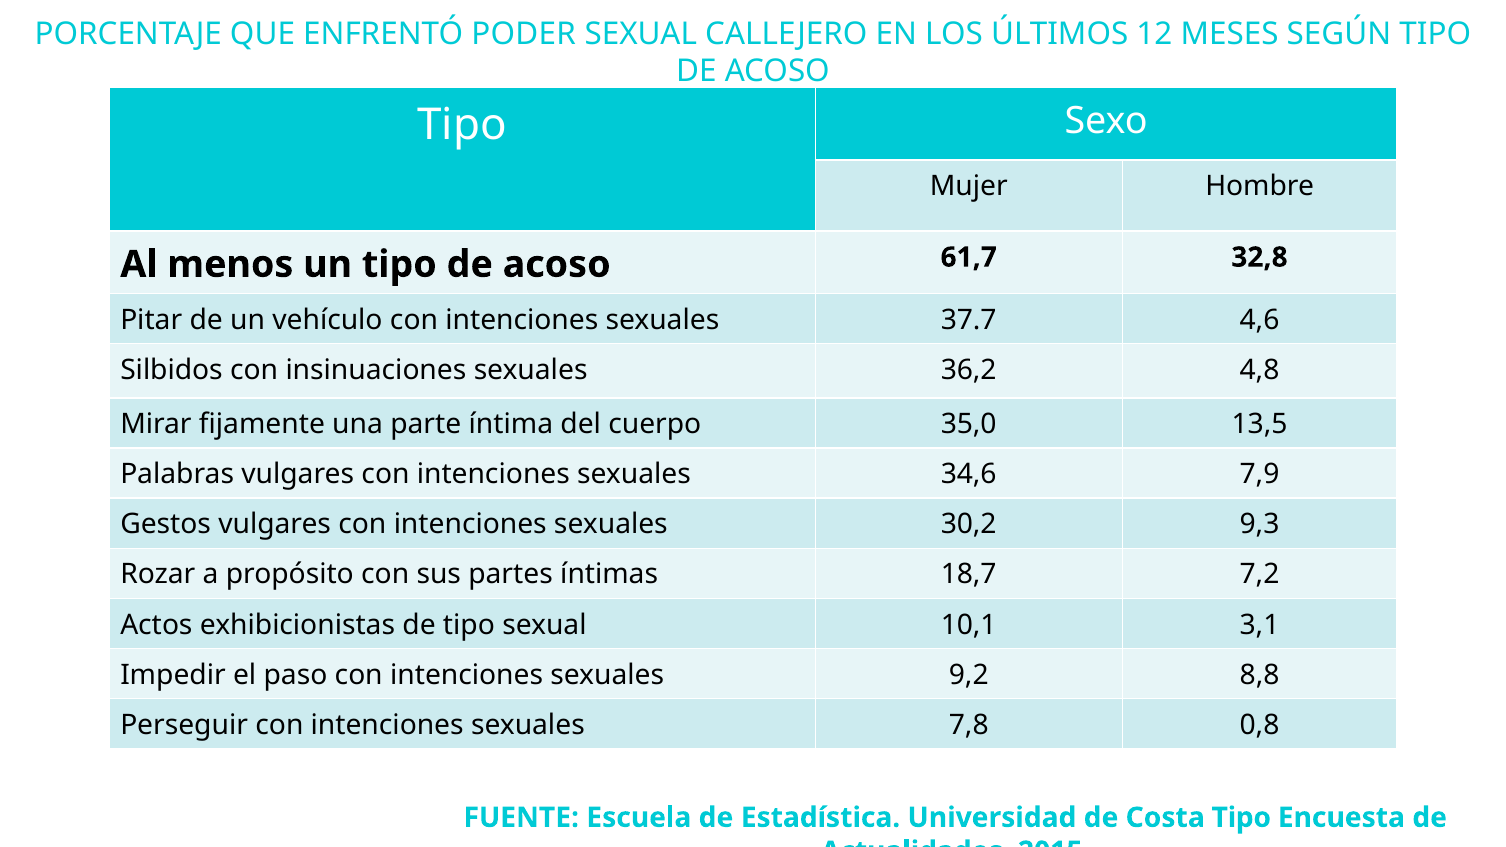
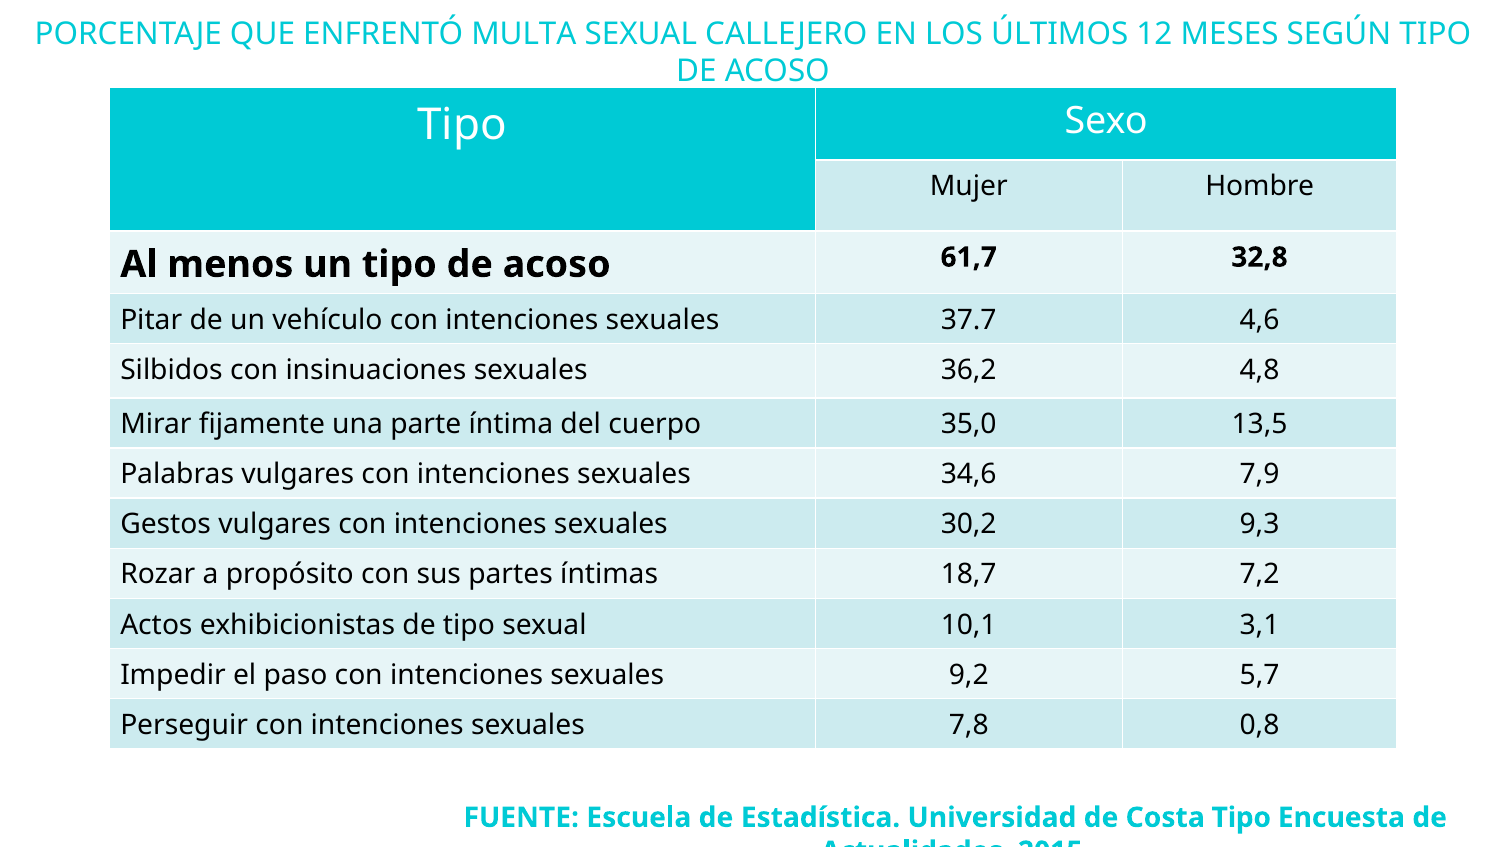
PODER: PODER -> MULTA
8,8: 8,8 -> 5,7
